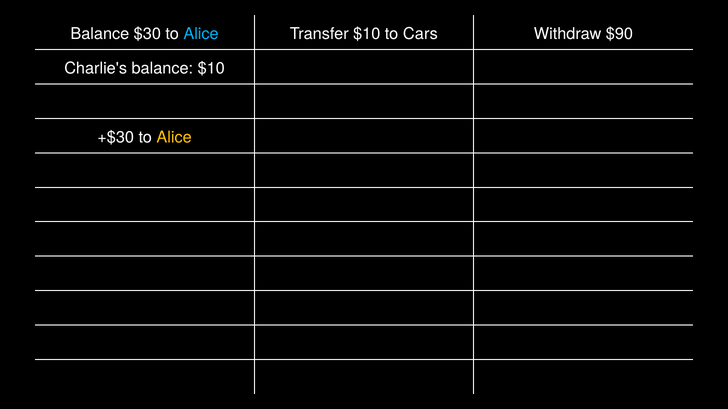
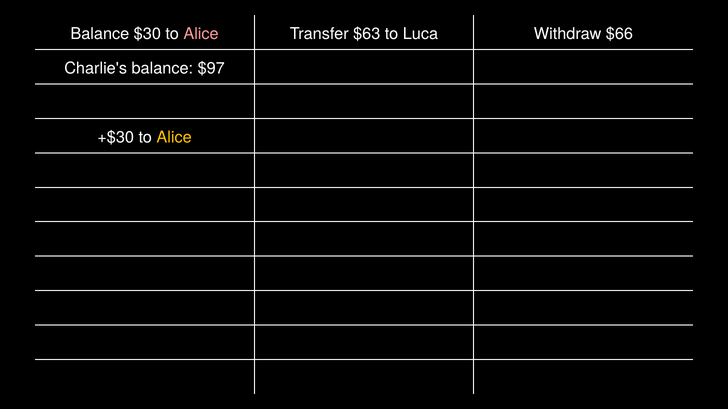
Alice at (201, 34) colour: light blue -> pink
Transfer $10: $10 -> $63
Cars: Cars -> Luca
$90: $90 -> $66
balance $10: $10 -> $97
